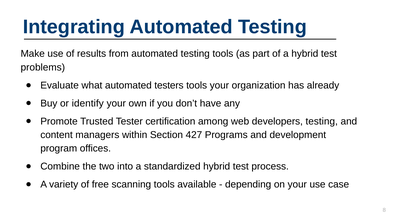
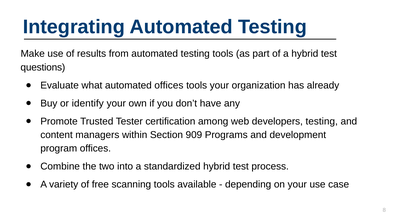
problems: problems -> questions
automated testers: testers -> offices
427: 427 -> 909
